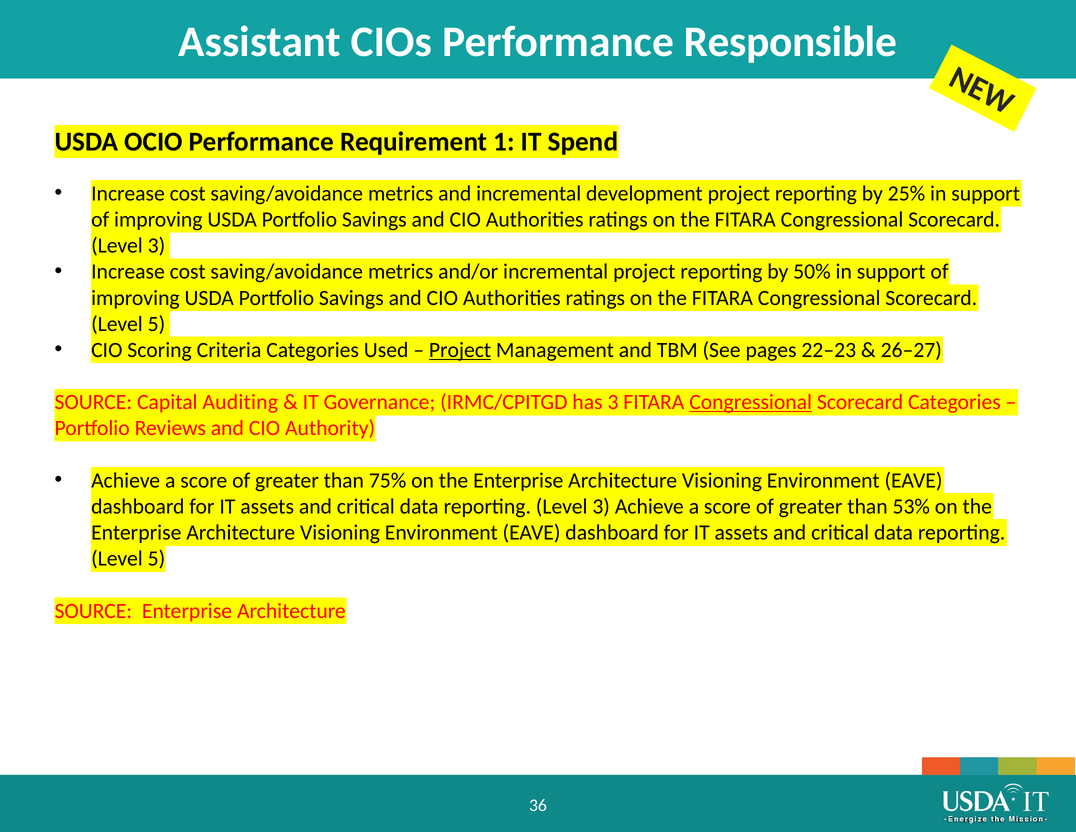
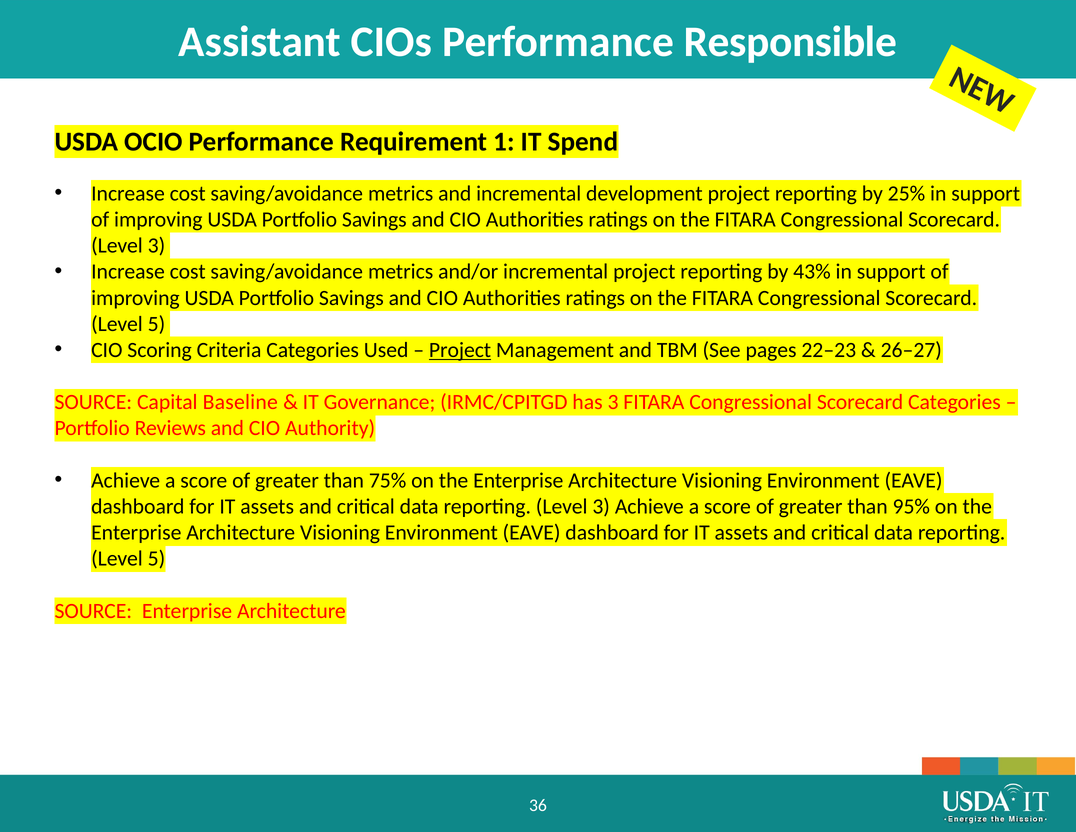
50%: 50% -> 43%
Auditing: Auditing -> Baseline
Congressional at (751, 402) underline: present -> none
53%: 53% -> 95%
